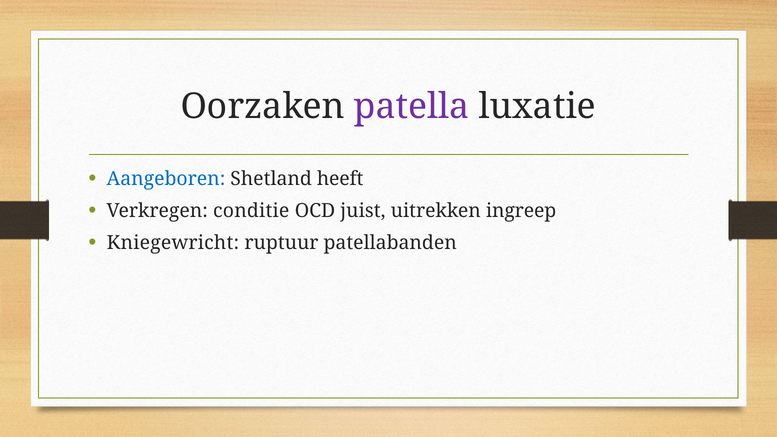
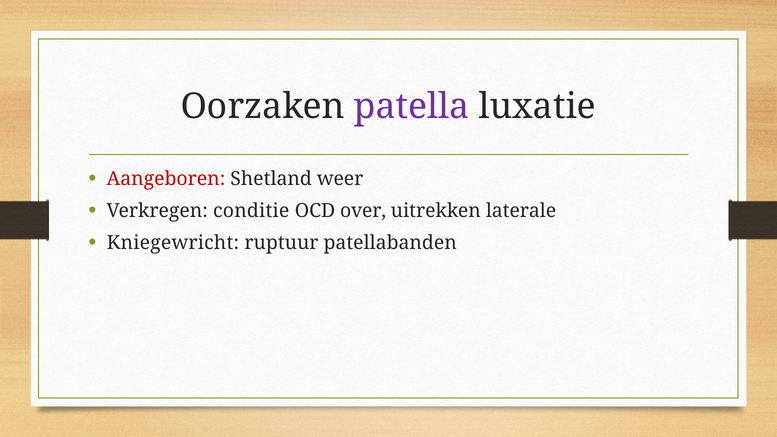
Aangeboren colour: blue -> red
heeft: heeft -> weer
juist: juist -> over
ingreep: ingreep -> laterale
